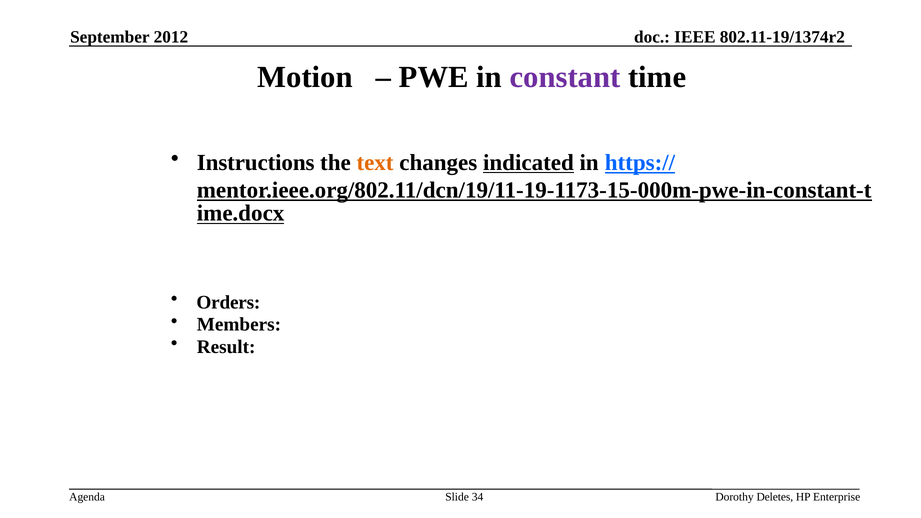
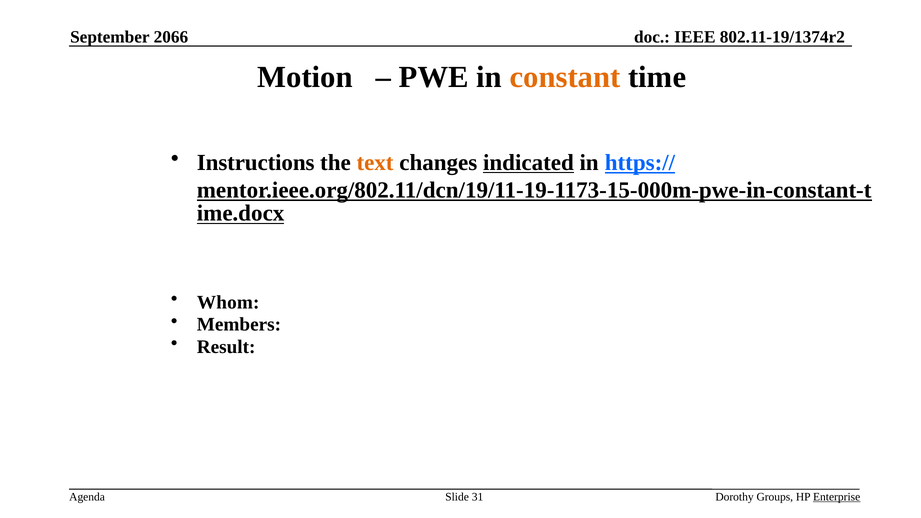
2012: 2012 -> 2066
constant colour: purple -> orange
Orders: Orders -> Whom
34: 34 -> 31
Deletes: Deletes -> Groups
Enterprise underline: none -> present
